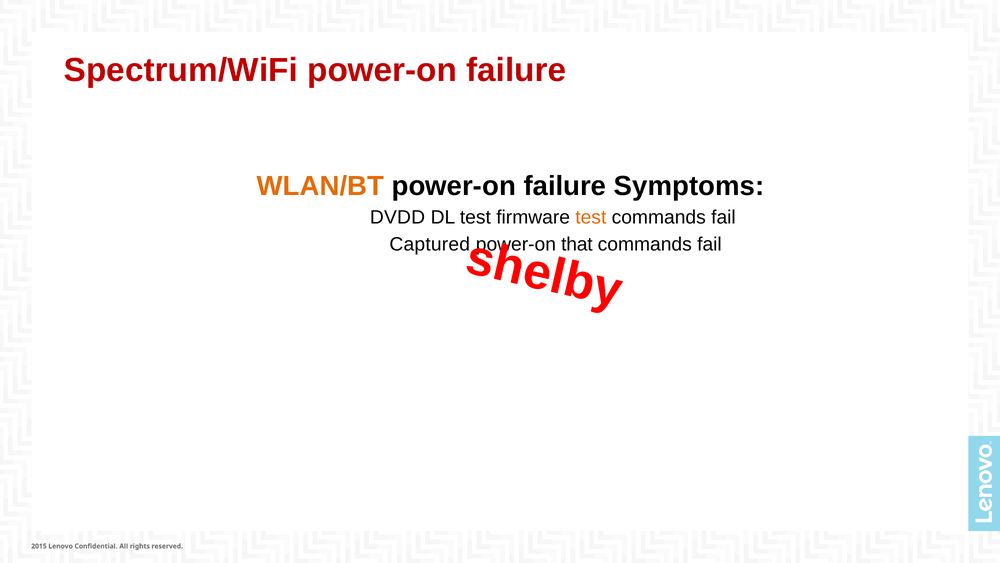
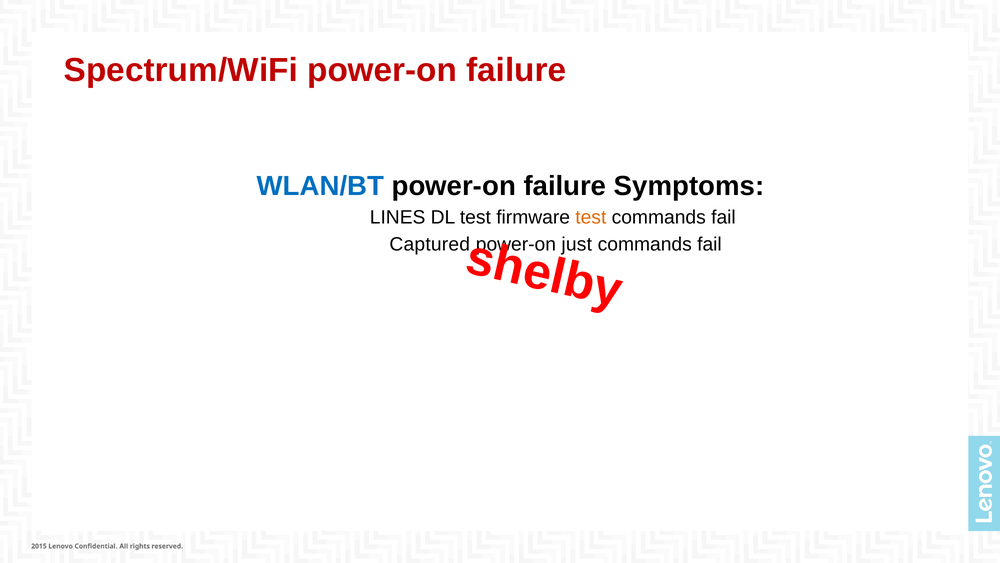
WLAN/BT colour: orange -> blue
DVDD: DVDD -> LINES
that: that -> just
